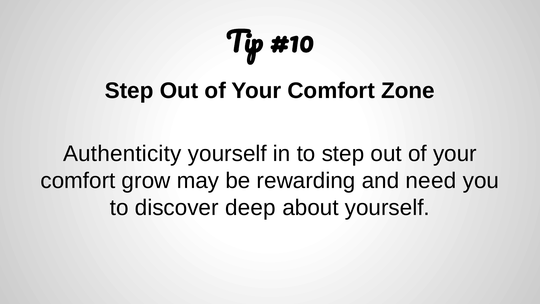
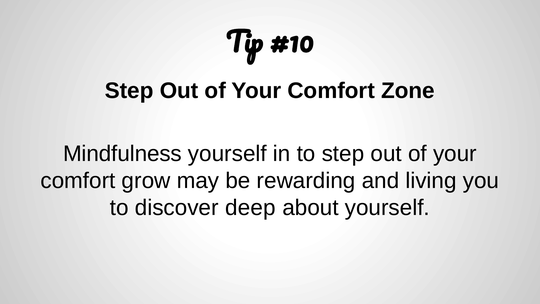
Authenticity: Authenticity -> Mindfulness
need: need -> living
